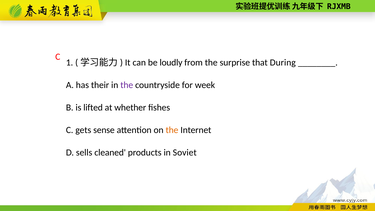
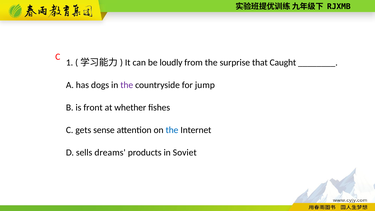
During: During -> Caught
their: their -> dogs
week: week -> jump
lifted: lifted -> front
the at (172, 130) colour: orange -> blue
cleaned: cleaned -> dreams
